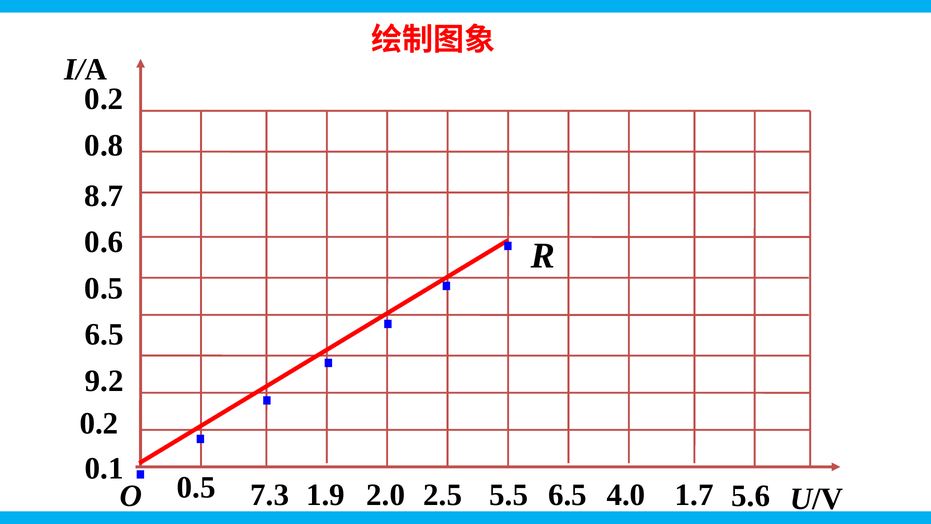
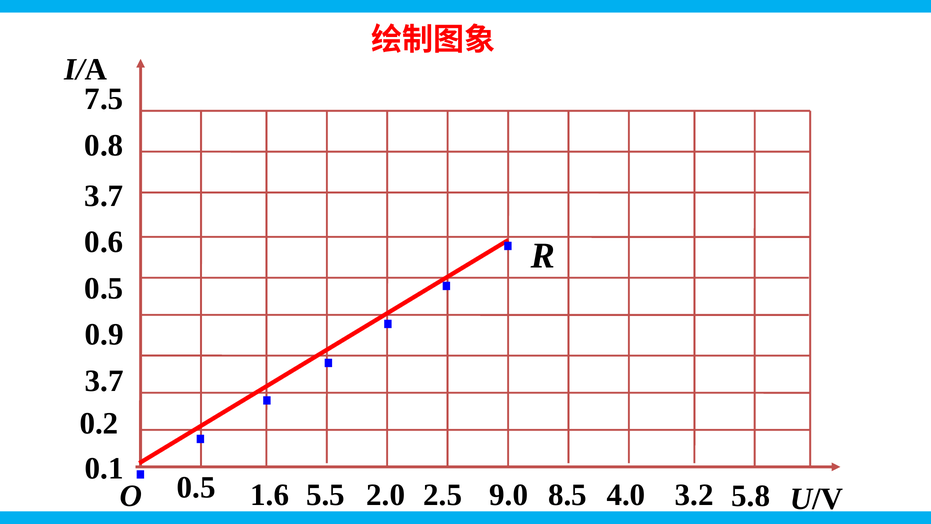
0.2 at (104, 99): 0.2 -> 7.5
8.7 at (104, 196): 8.7 -> 3.7
6.5 at (104, 334): 6.5 -> 0.9
9.2 at (104, 381): 9.2 -> 3.7
1.7: 1.7 -> 3.2
7.3: 7.3 -> 1.6
1.9: 1.9 -> 5.5
2.5 6.5: 6.5 -> 8.5
5.5: 5.5 -> 9.0
5.6: 5.6 -> 5.8
